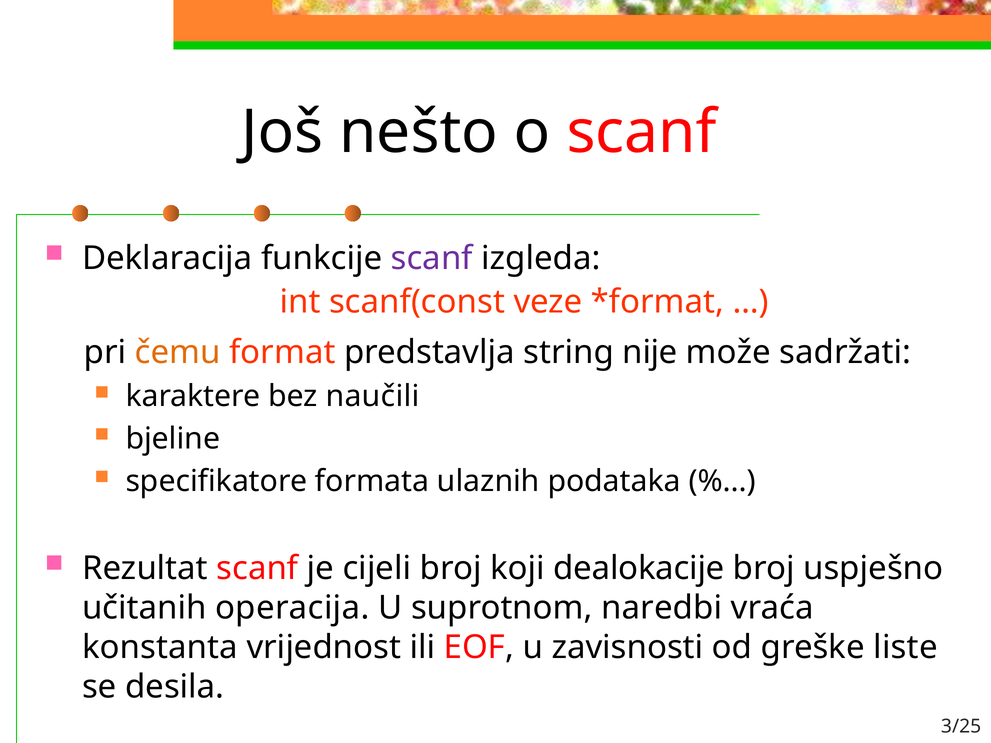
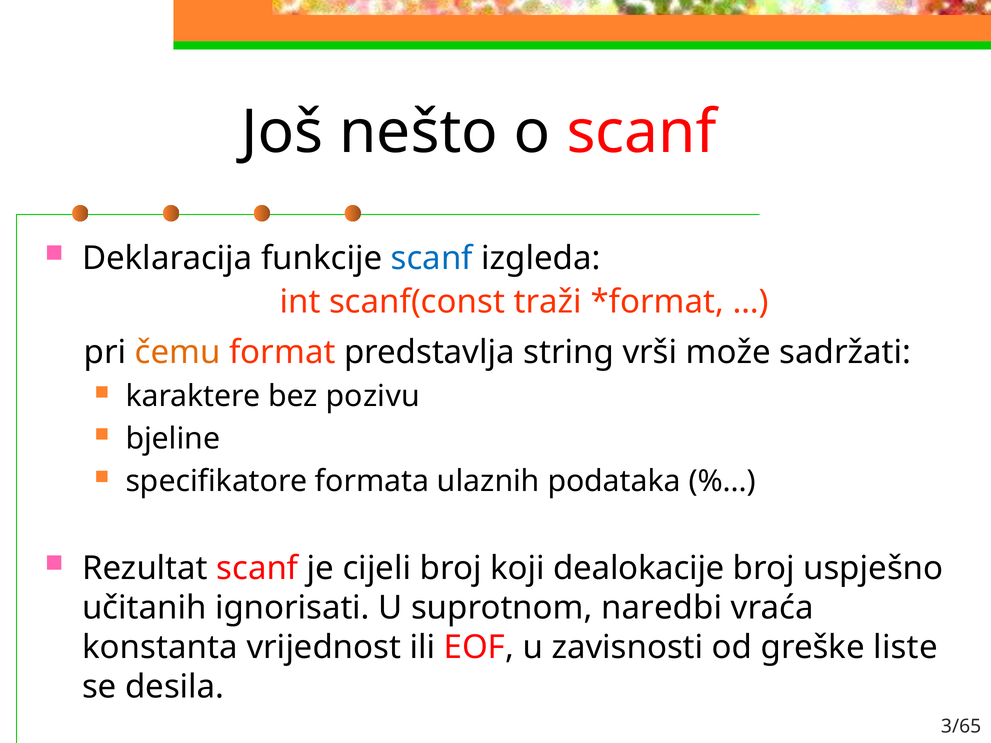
scanf at (432, 258) colour: purple -> blue
veze: veze -> traži
nije: nije -> vrši
naučili: naučili -> pozivu
operacija: operacija -> ignorisati
3/25: 3/25 -> 3/65
